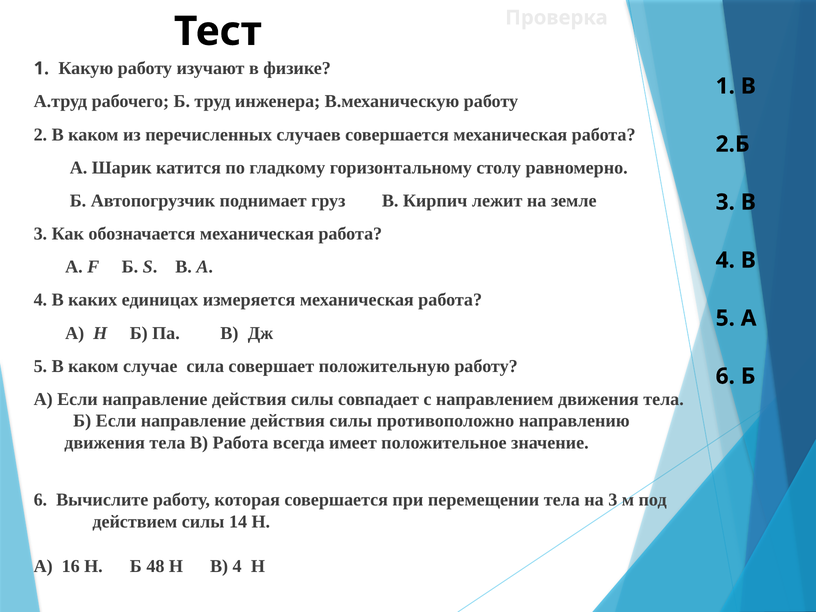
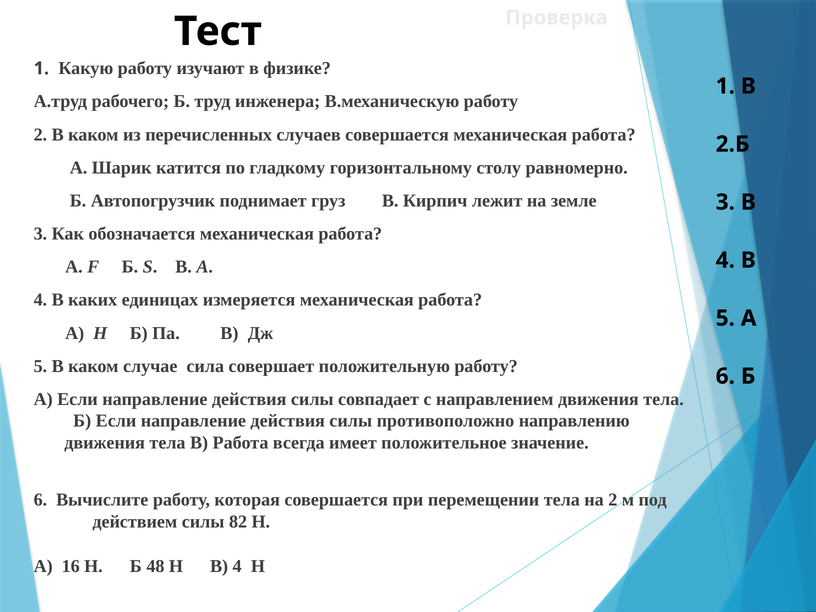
на 3: 3 -> 2
14: 14 -> 82
